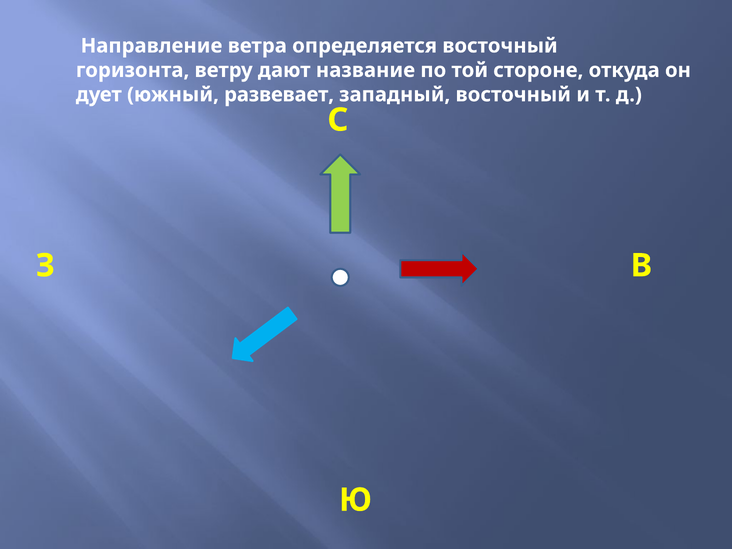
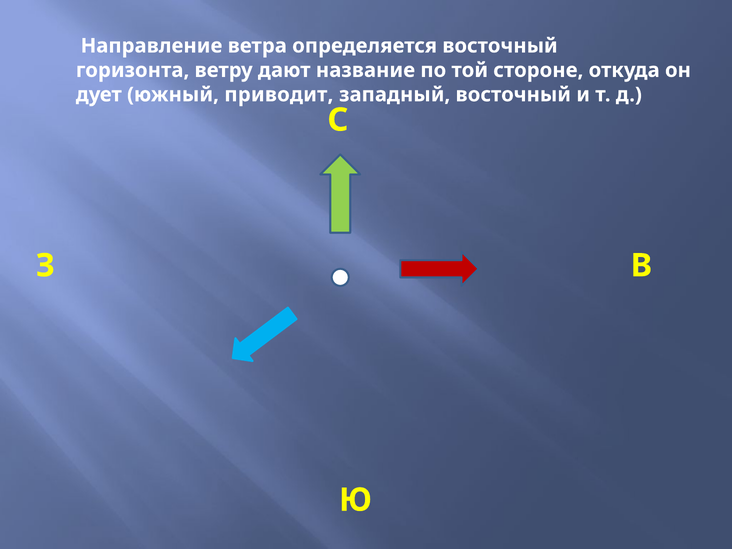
развевает: развевает -> приводит
